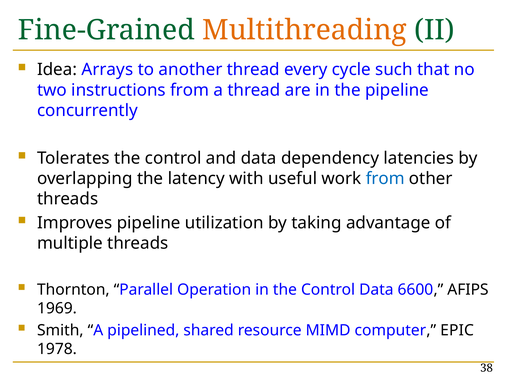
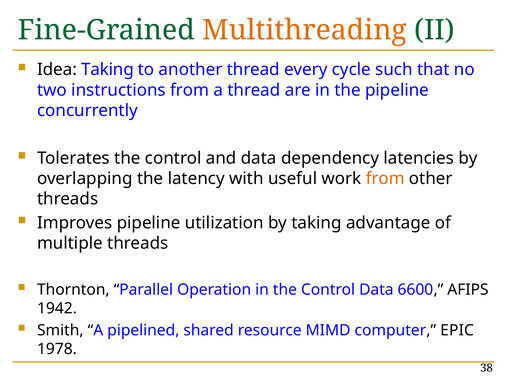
Idea Arrays: Arrays -> Taking
from at (385, 179) colour: blue -> orange
1969: 1969 -> 1942
